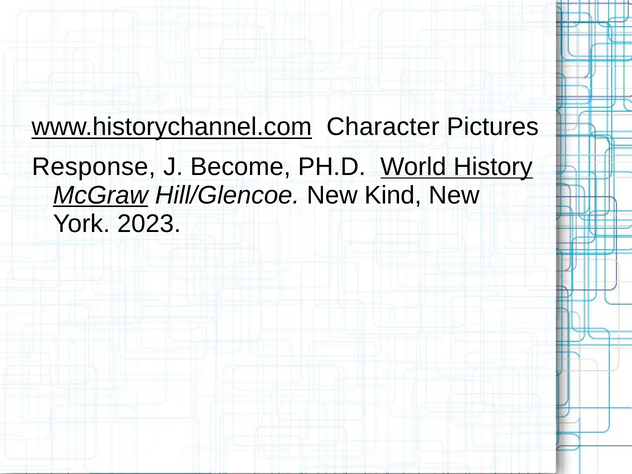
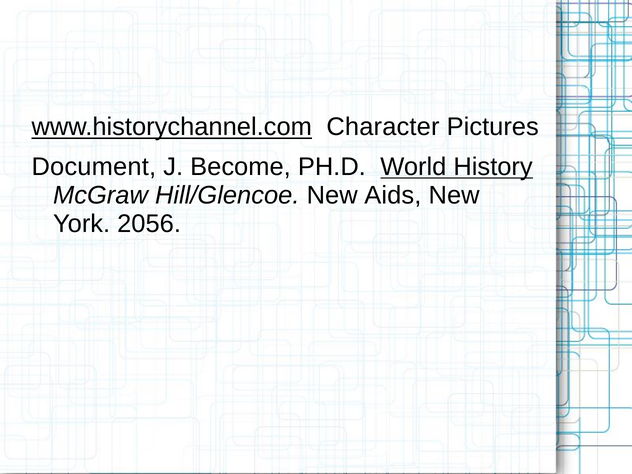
Response: Response -> Document
McGraw underline: present -> none
Kind: Kind -> Aids
2023: 2023 -> 2056
